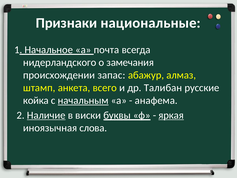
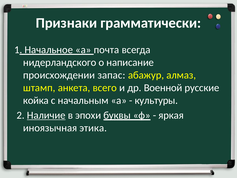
национальные: национальные -> грамматически
замечания: замечания -> написание
Талибан: Талибан -> Военной
начальным underline: present -> none
анафема: анафема -> культуры
виски: виски -> эпохи
яркая underline: present -> none
слова: слова -> этика
